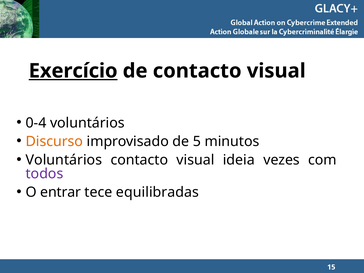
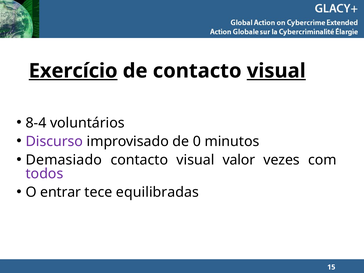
visual at (276, 71) underline: none -> present
0-4: 0-4 -> 8-4
Discurso colour: orange -> purple
5: 5 -> 0
Voluntários at (64, 160): Voluntários -> Demasiado
ideia: ideia -> valor
